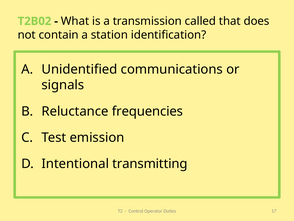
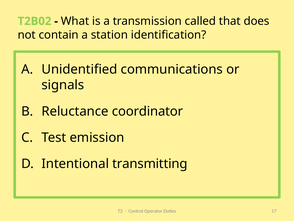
frequencies: frequencies -> coordinator
